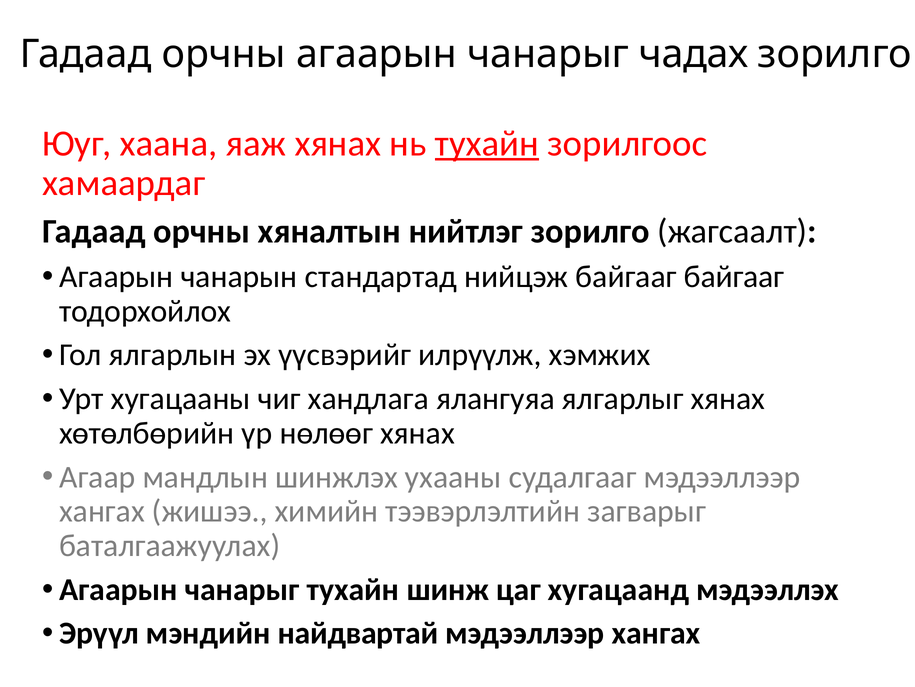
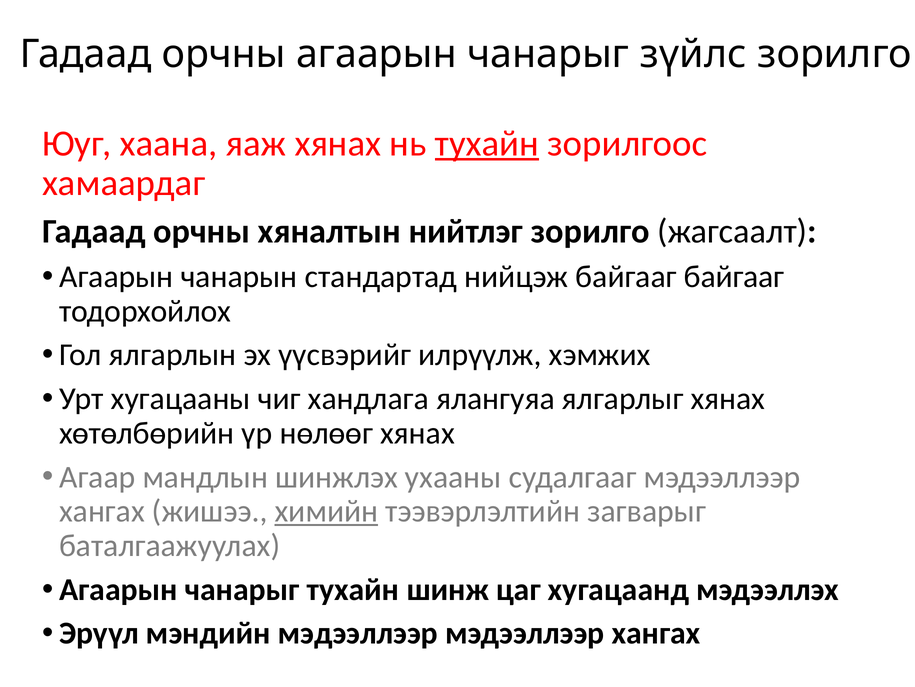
чадах: чадах -> зүйлс
химийн underline: none -> present
мэндийн найдвартай: найдвартай -> мэдээллээр
